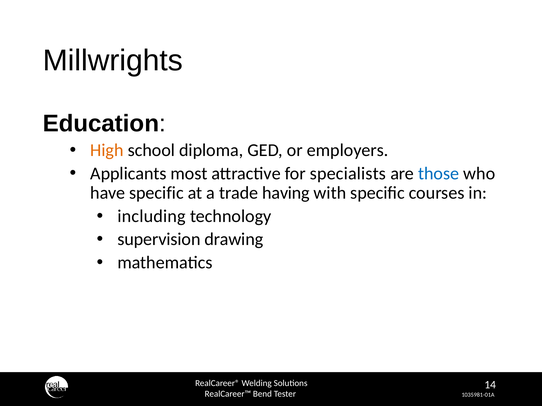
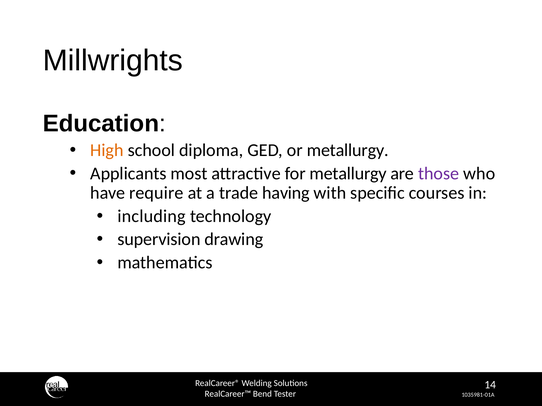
or employers: employers -> metallurgy
for specialists: specialists -> metallurgy
those colour: blue -> purple
have specific: specific -> require
